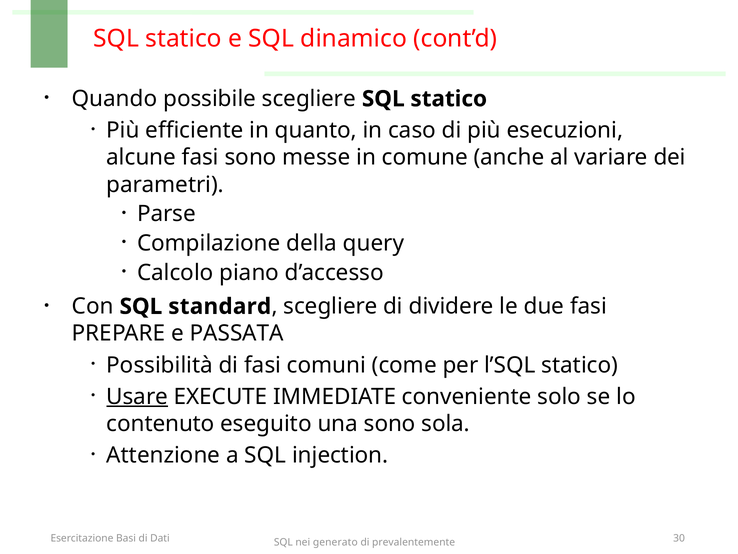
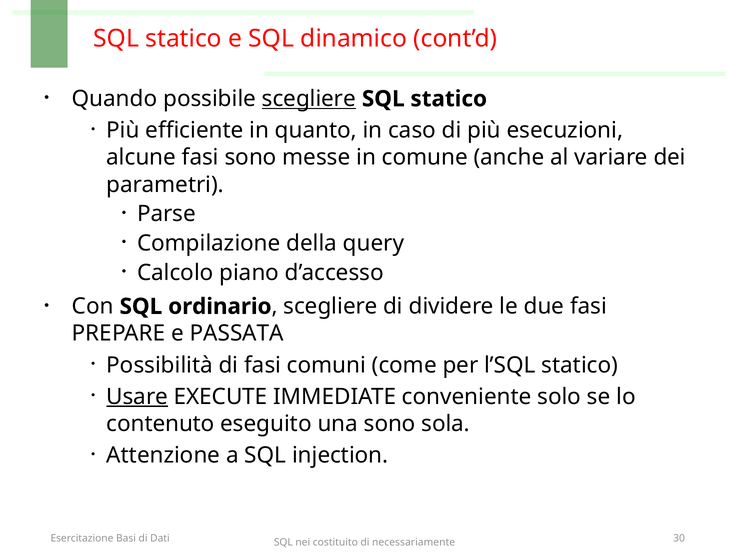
scegliere at (309, 99) underline: none -> present
standard: standard -> ordinario
generato: generato -> costituito
prevalentemente: prevalentemente -> necessariamente
